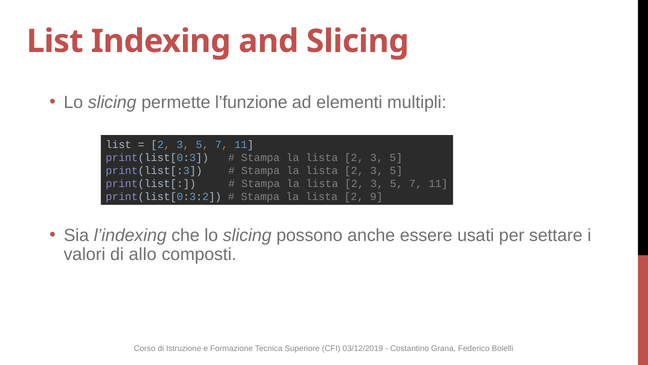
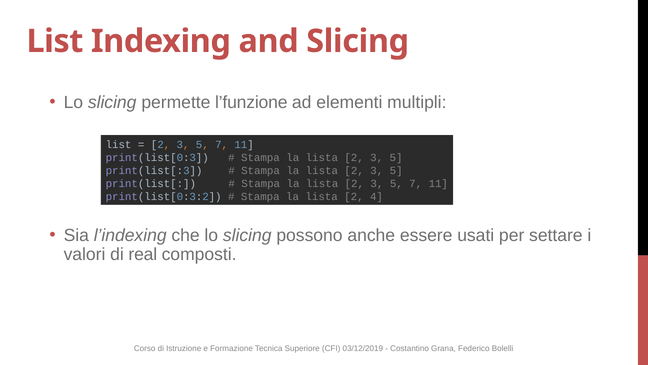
9: 9 -> 4
allo: allo -> real
